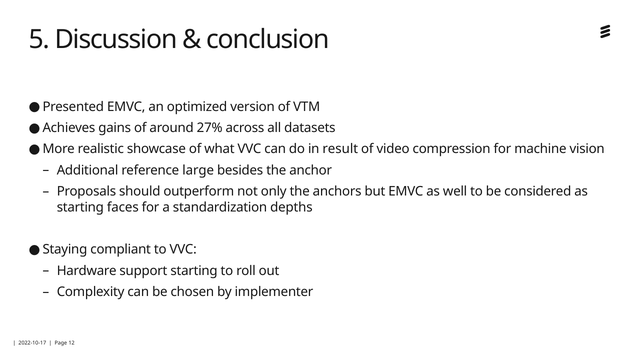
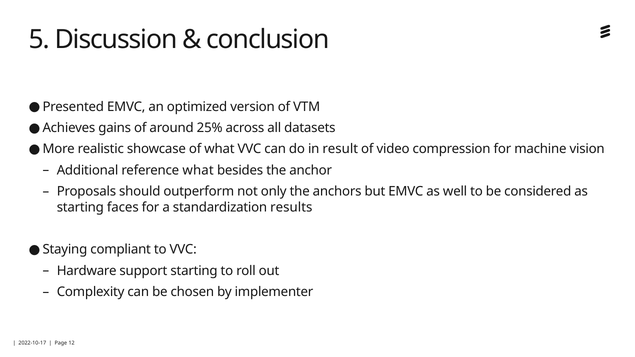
27%: 27% -> 25%
reference large: large -> what
depths: depths -> results
